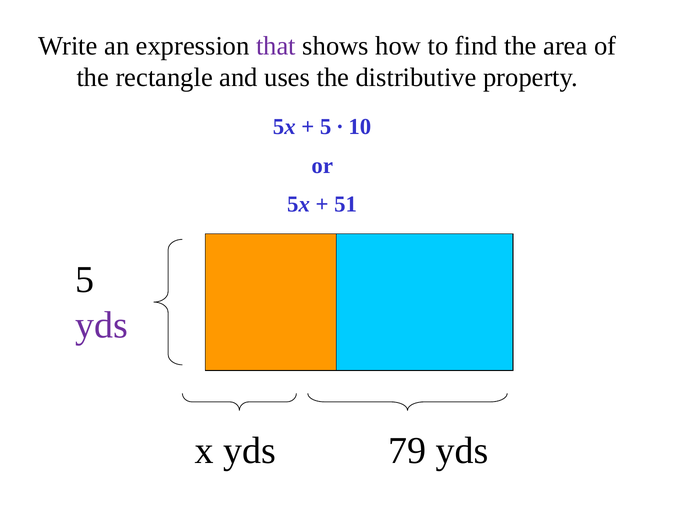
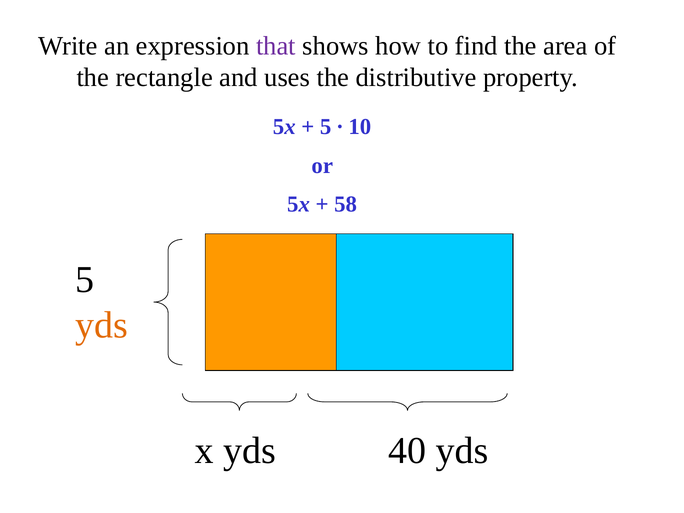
51: 51 -> 58
yds at (101, 325) colour: purple -> orange
79: 79 -> 40
